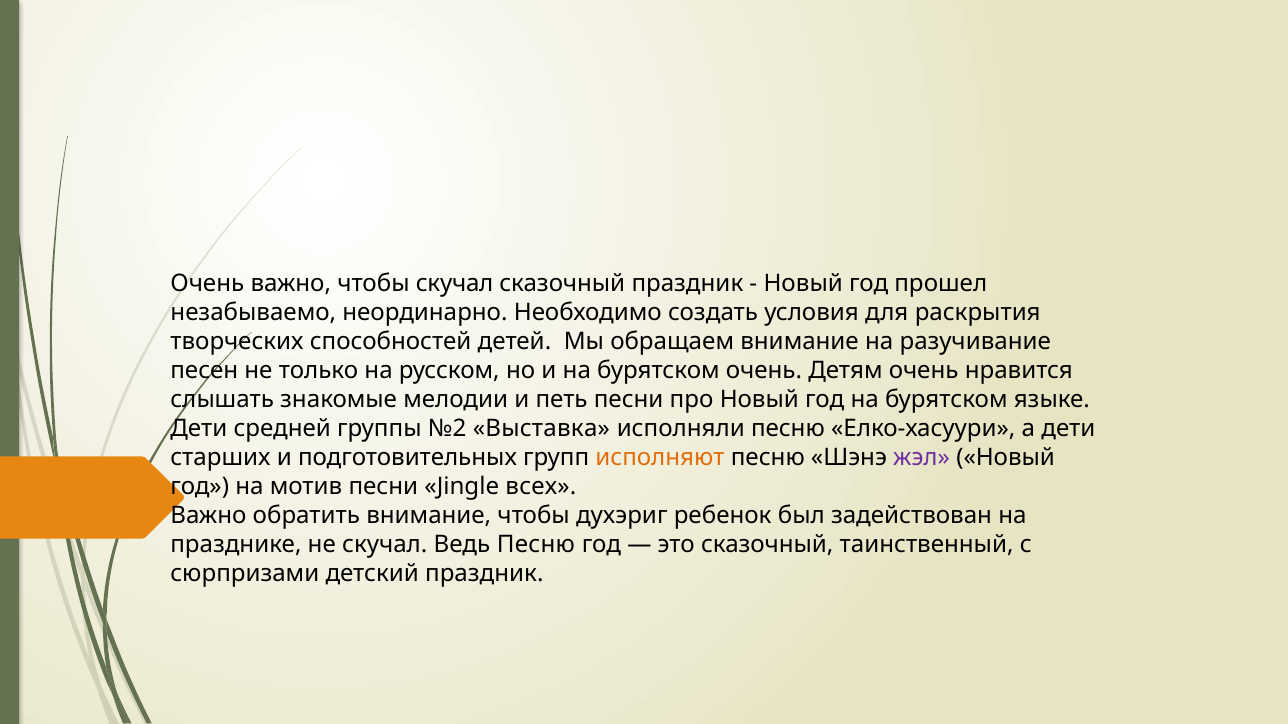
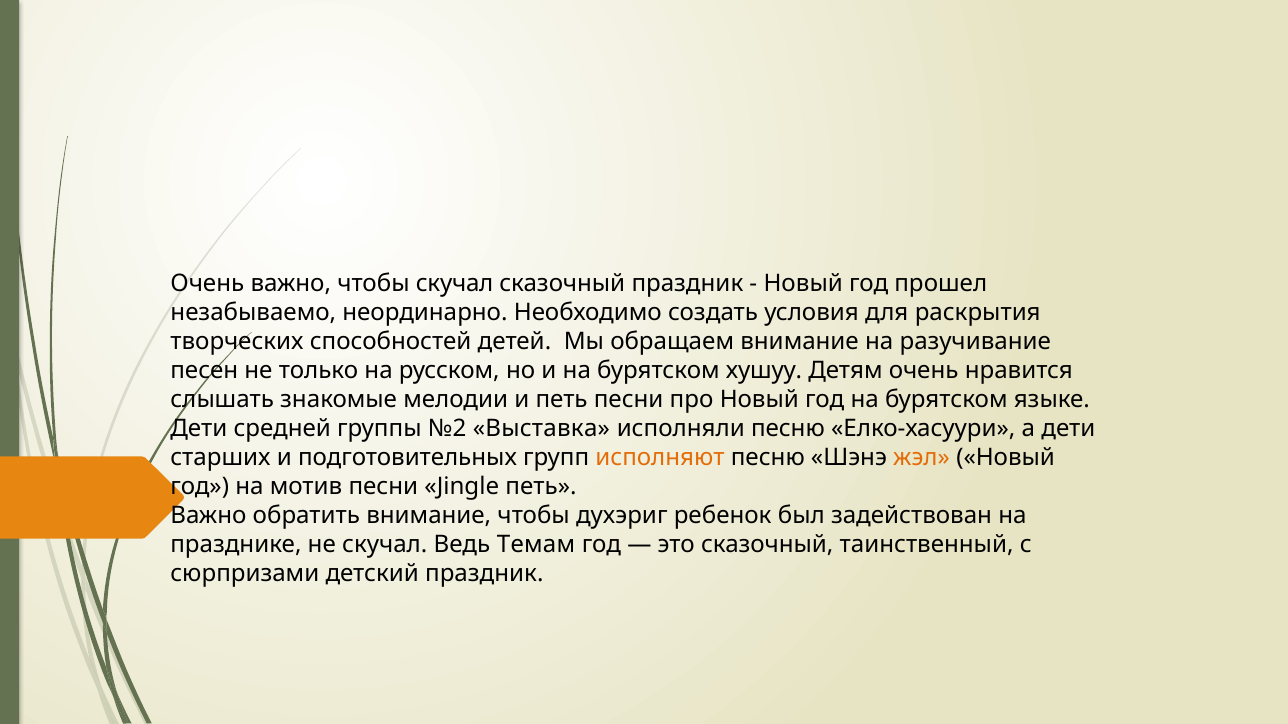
бурятском очень: очень -> хушуу
жэл colour: purple -> orange
Jingle всех: всех -> петь
Ведь Песню: Песню -> Темам
